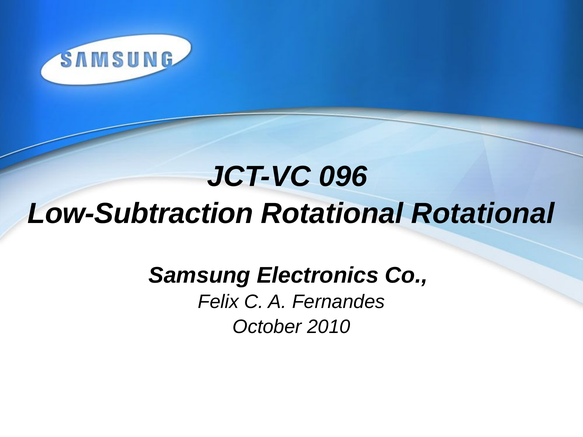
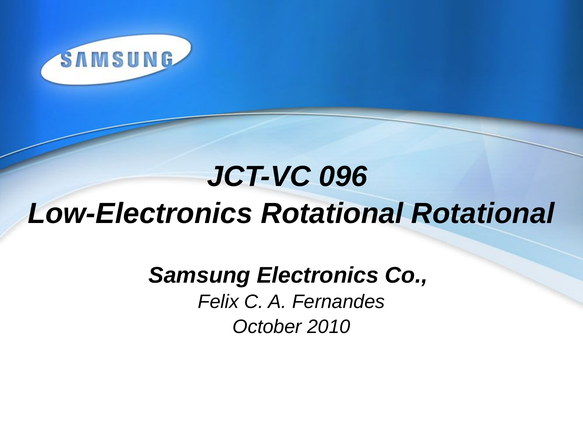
Low-Subtraction: Low-Subtraction -> Low-Electronics
